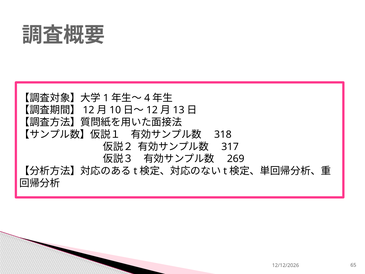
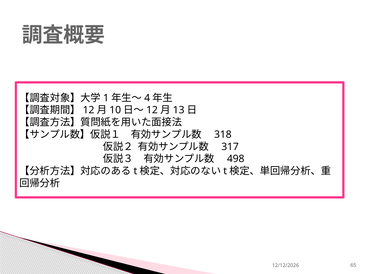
269: 269 -> 498
